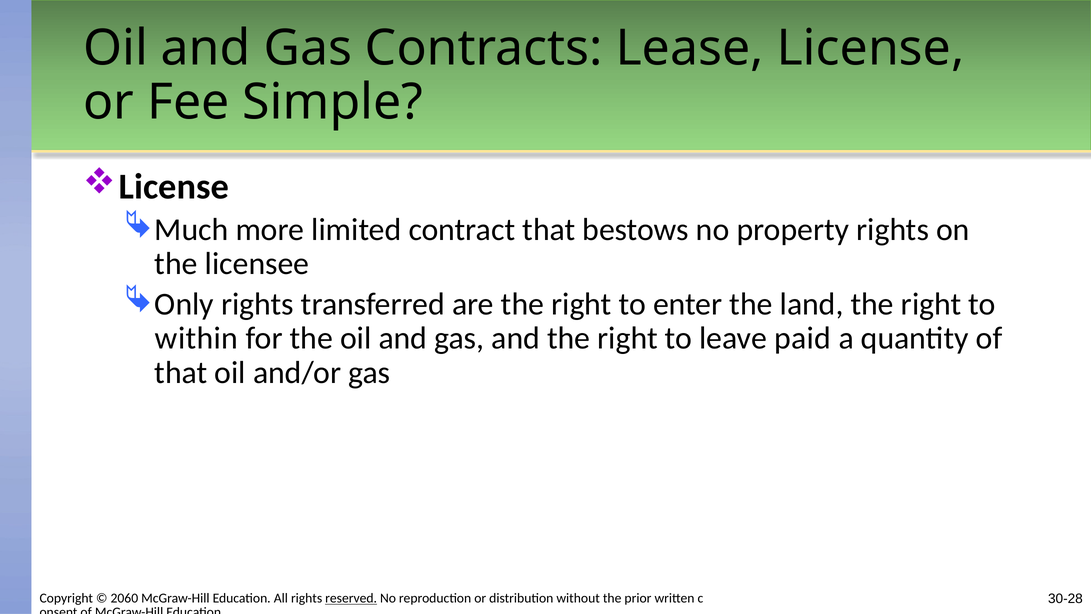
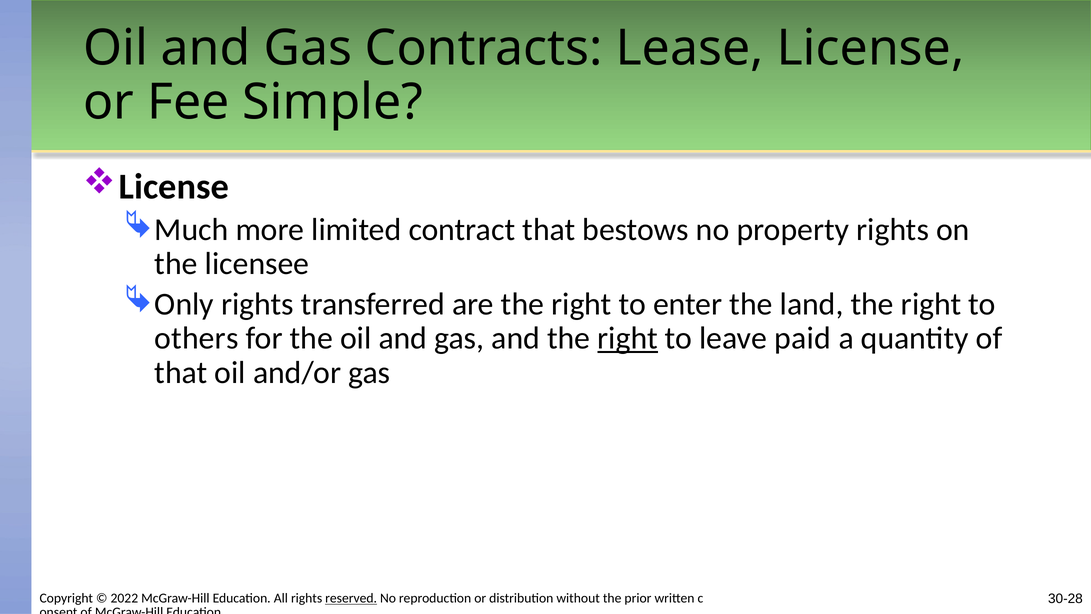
within: within -> others
right at (628, 338) underline: none -> present
2060: 2060 -> 2022
